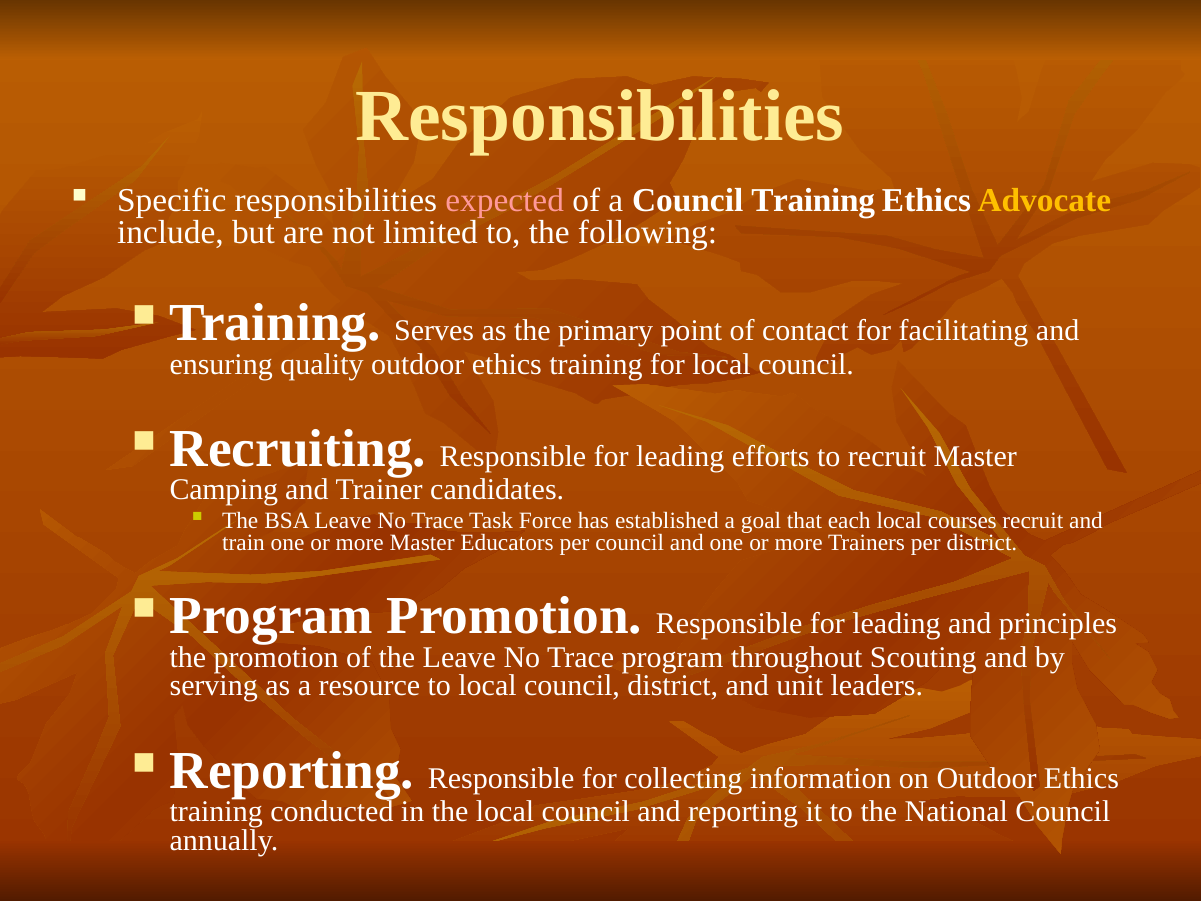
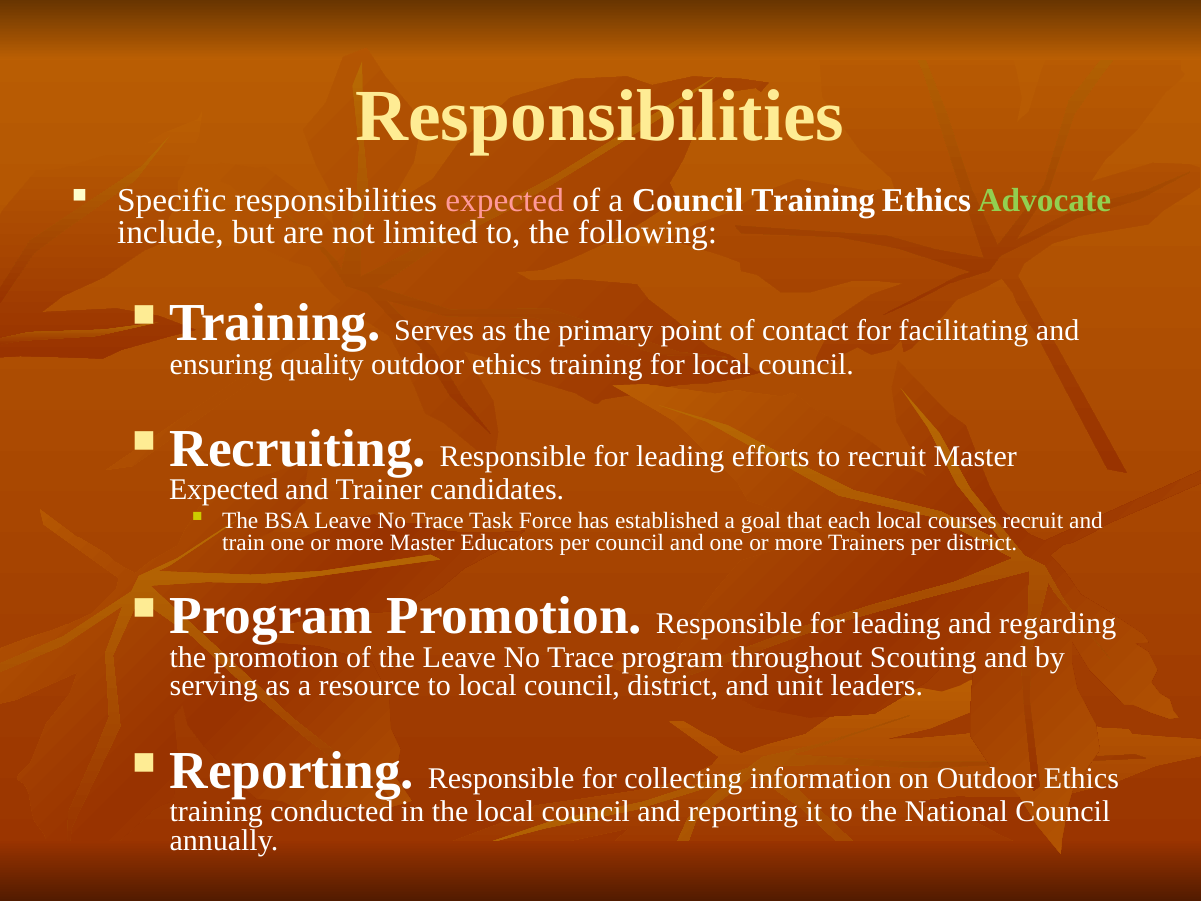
Advocate colour: yellow -> light green
Camping at (224, 490): Camping -> Expected
principles: principles -> regarding
